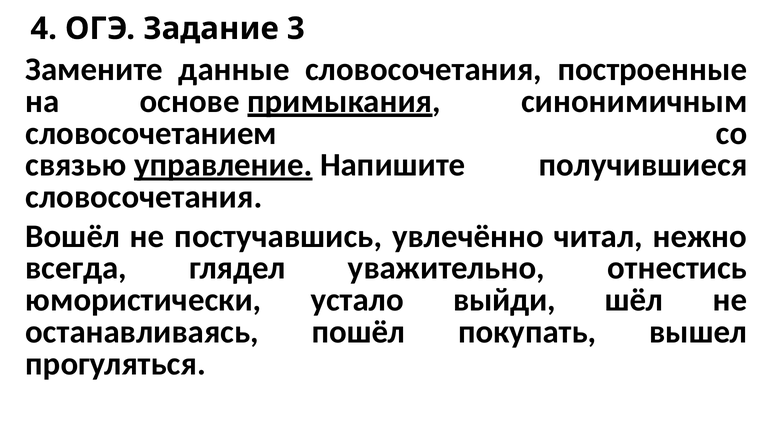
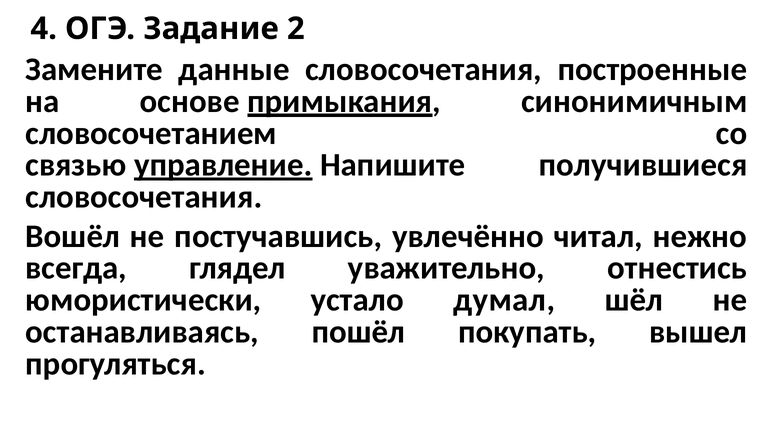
3: 3 -> 2
выйди: выйди -> думал
